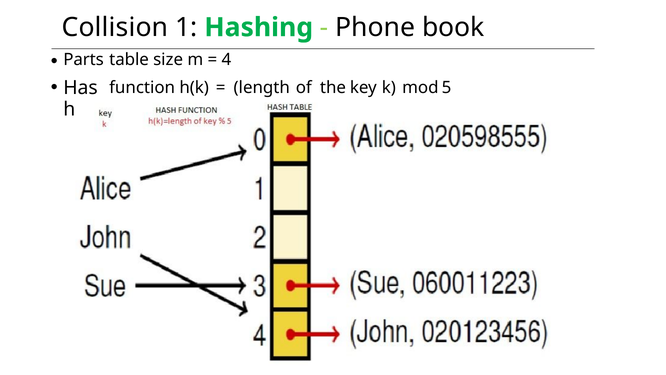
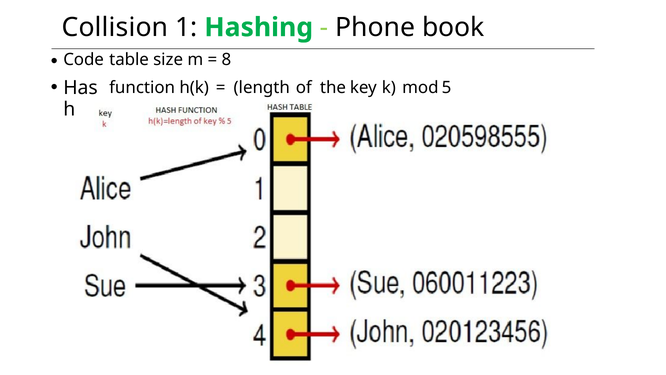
Parts: Parts -> Code
4: 4 -> 8
